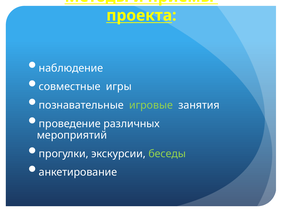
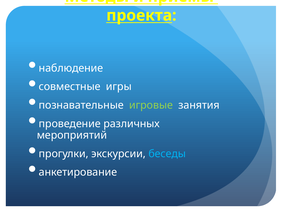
беседы colour: light green -> light blue
